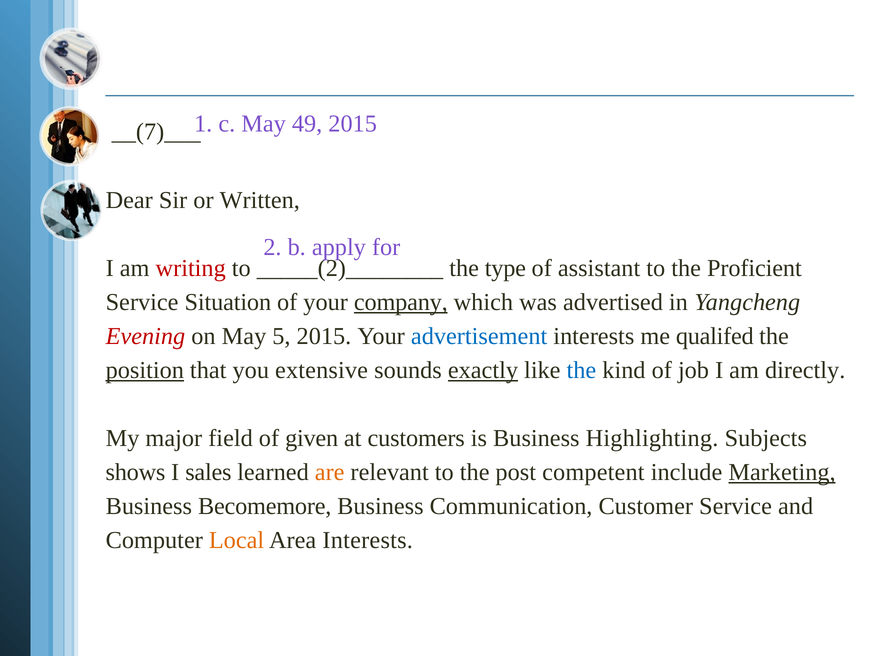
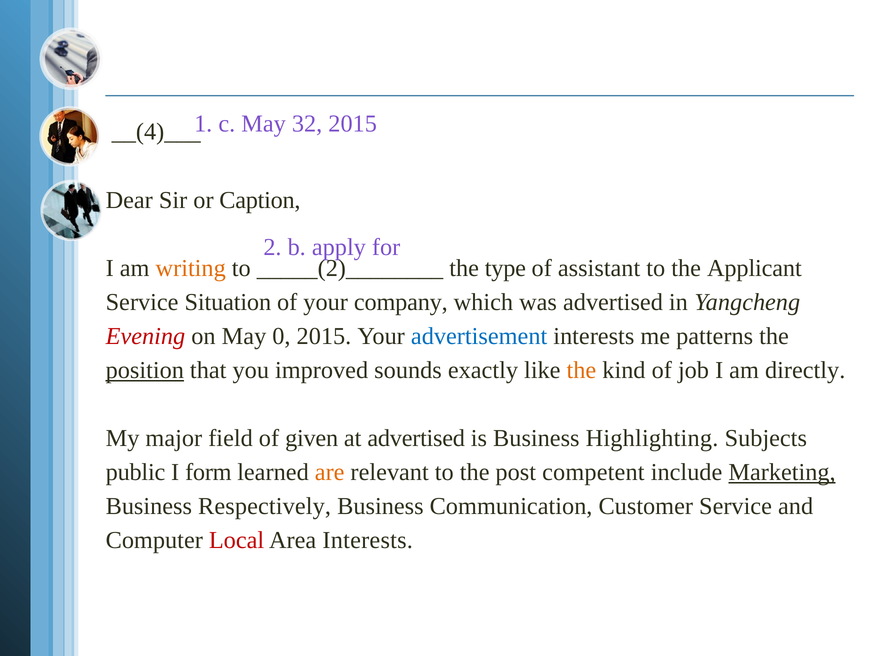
49: 49 -> 32
__(7)___: __(7)___ -> __(4)___
Written: Written -> Caption
writing colour: red -> orange
Proficient: Proficient -> Applicant
company underline: present -> none
5: 5 -> 0
qualifed: qualifed -> patterns
extensive: extensive -> improved
exactly underline: present -> none
the at (581, 370) colour: blue -> orange
at customers: customers -> advertised
shows: shows -> public
sales: sales -> form
Becomemore: Becomemore -> Respectively
Local colour: orange -> red
